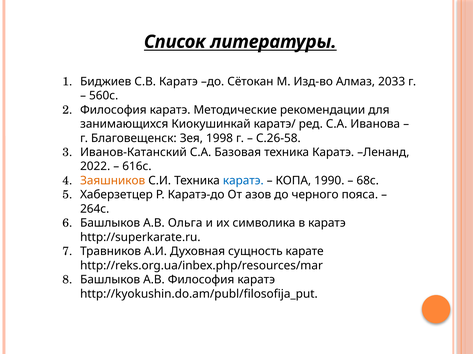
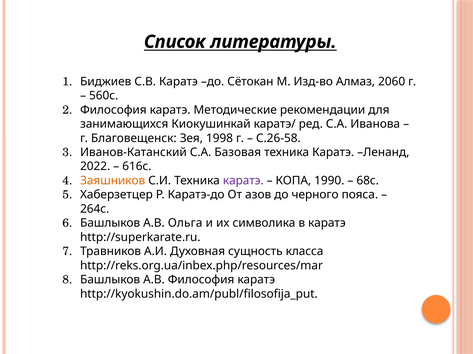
2033: 2033 -> 2060
каратэ at (243, 181) colour: blue -> purple
карате: карате -> класса
